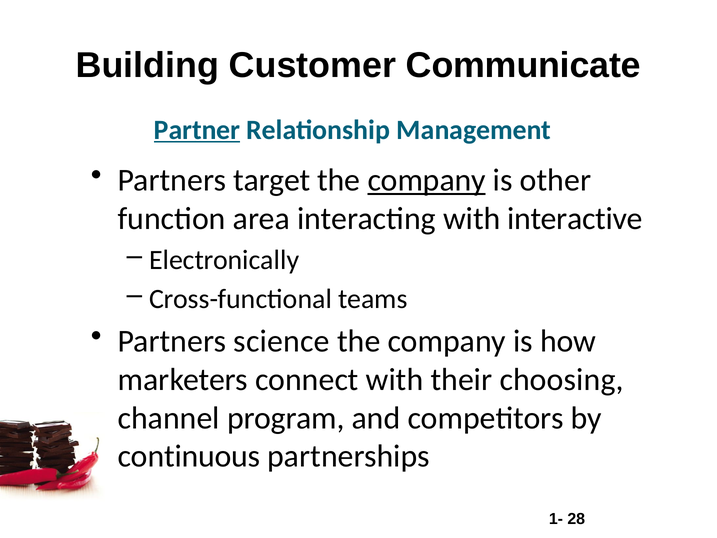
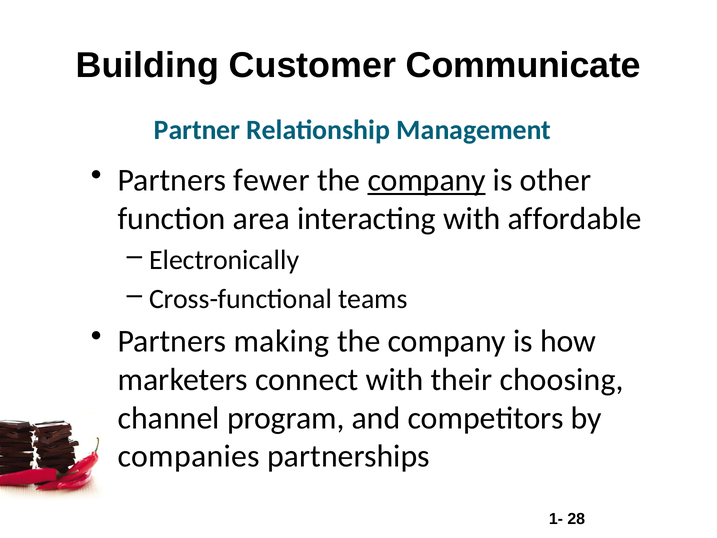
Partner underline: present -> none
target: target -> fewer
interactive: interactive -> affordable
science: science -> making
continuous: continuous -> companies
